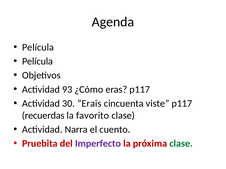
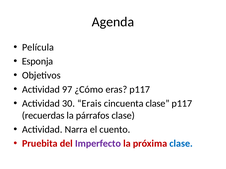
Película at (37, 61): Película -> Esponja
93: 93 -> 97
cincuenta viste: viste -> clase
favorito: favorito -> párrafos
clase at (181, 144) colour: green -> blue
